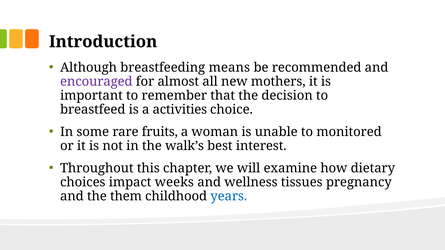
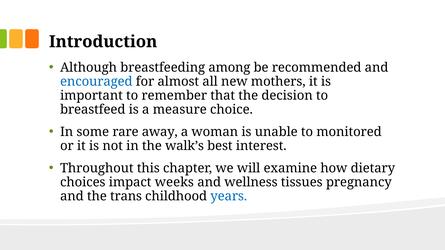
means: means -> among
encouraged colour: purple -> blue
activities: activities -> measure
fruits: fruits -> away
them: them -> trans
